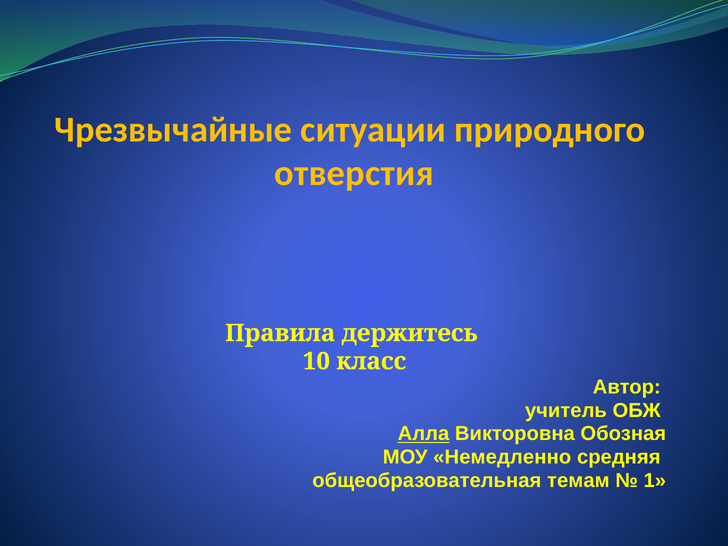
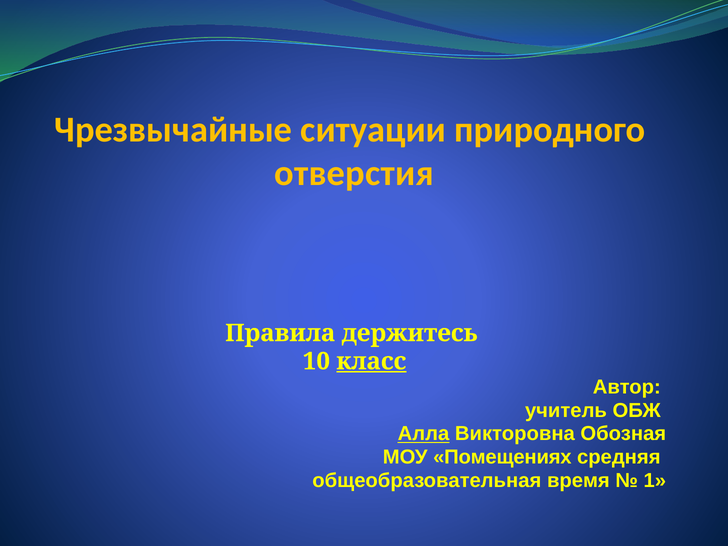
класс underline: none -> present
Немедленно: Немедленно -> Помещениях
темам: темам -> время
